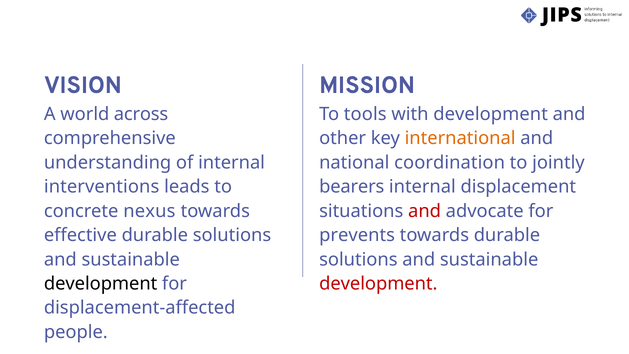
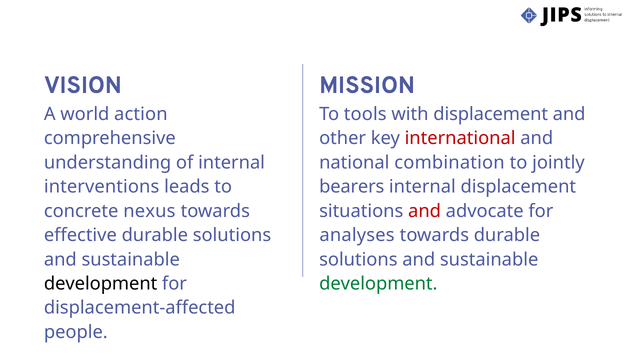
across: across -> action
with development: development -> displacement
international colour: orange -> red
coordination: coordination -> combination
prevents: prevents -> analyses
development at (378, 284) colour: red -> green
